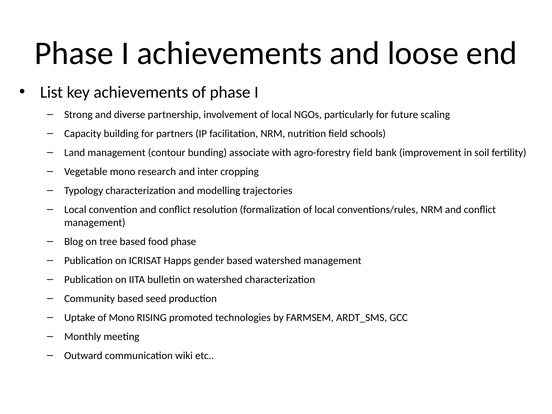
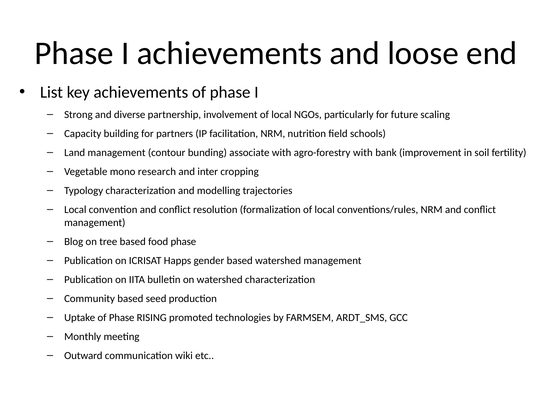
agro-forestry field: field -> with
Uptake of Mono: Mono -> Phase
